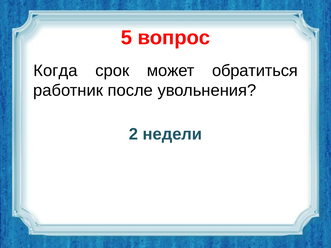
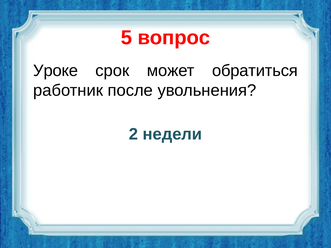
Когда: Когда -> Уроке
